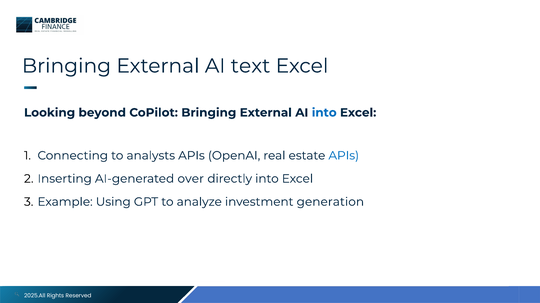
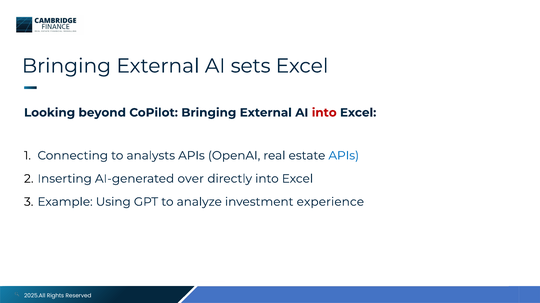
text: text -> sets
into at (324, 113) colour: blue -> red
generation: generation -> experience
